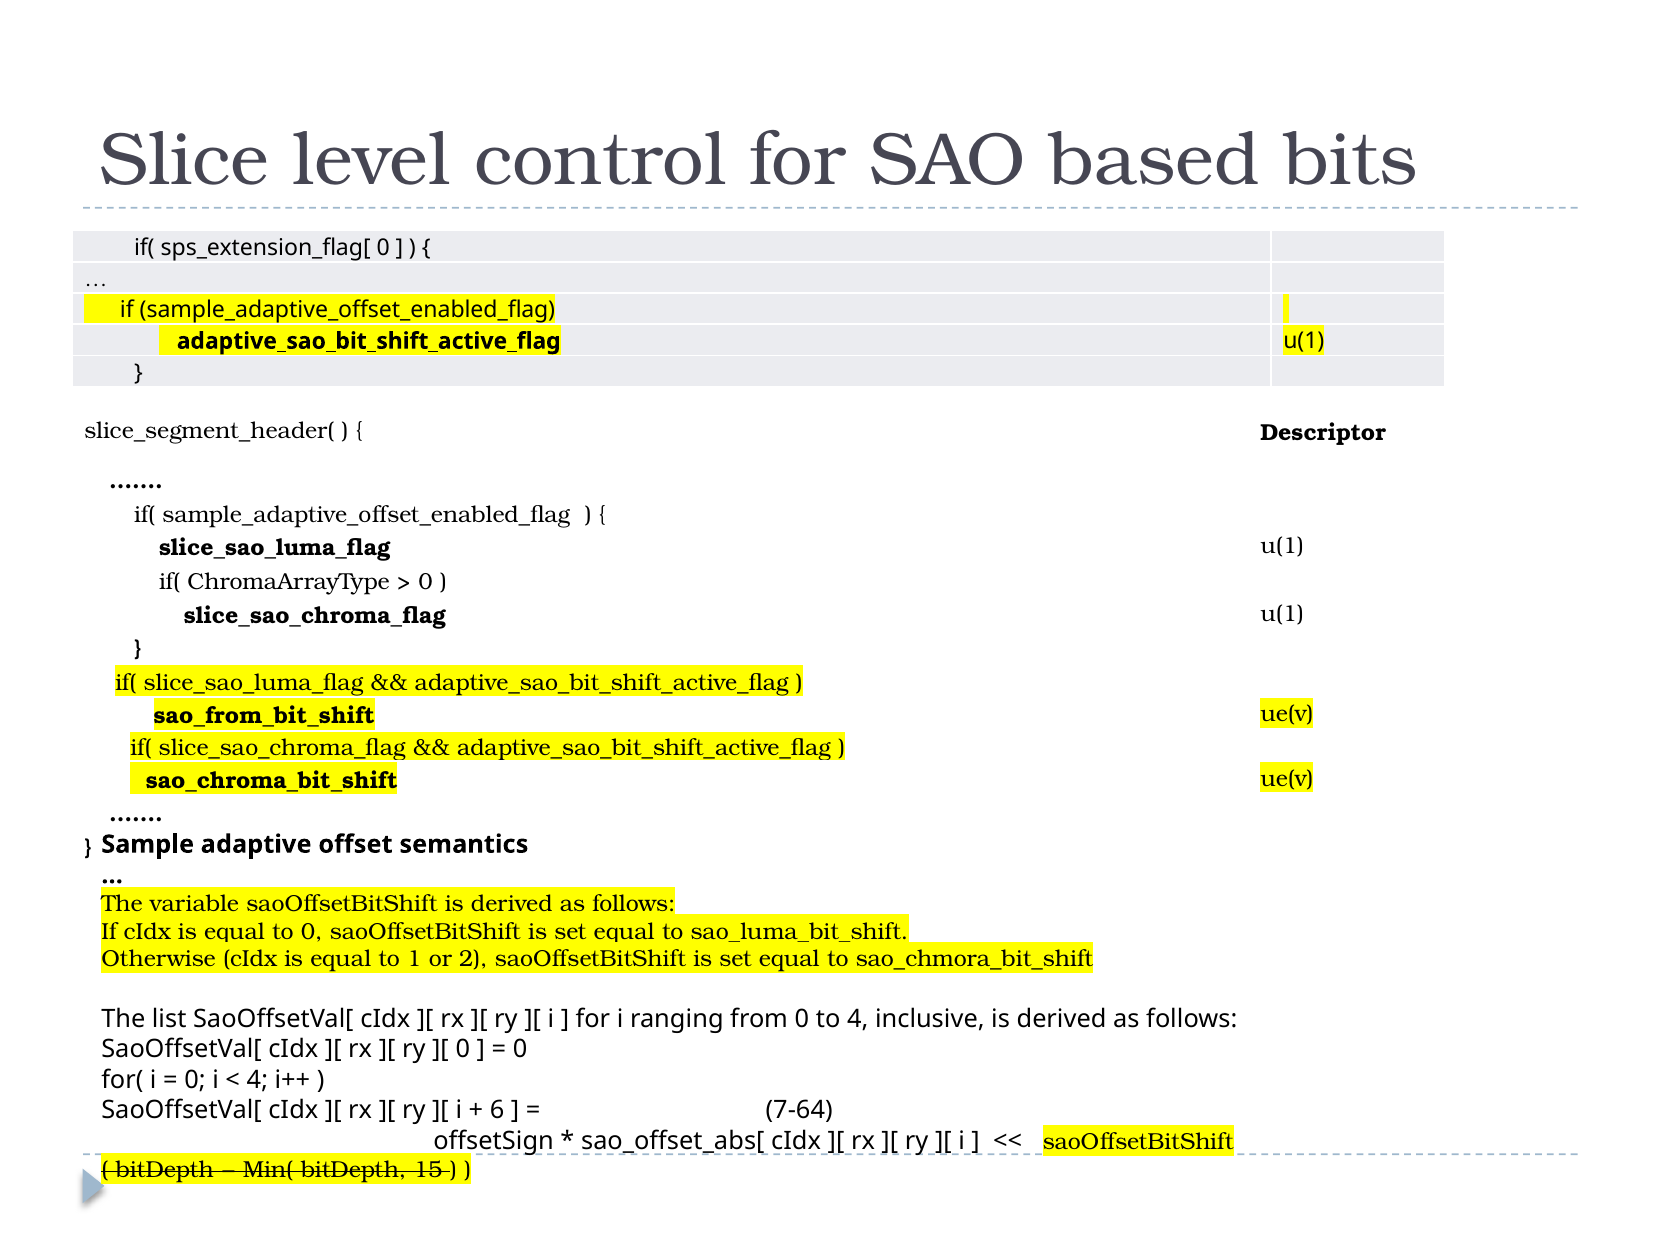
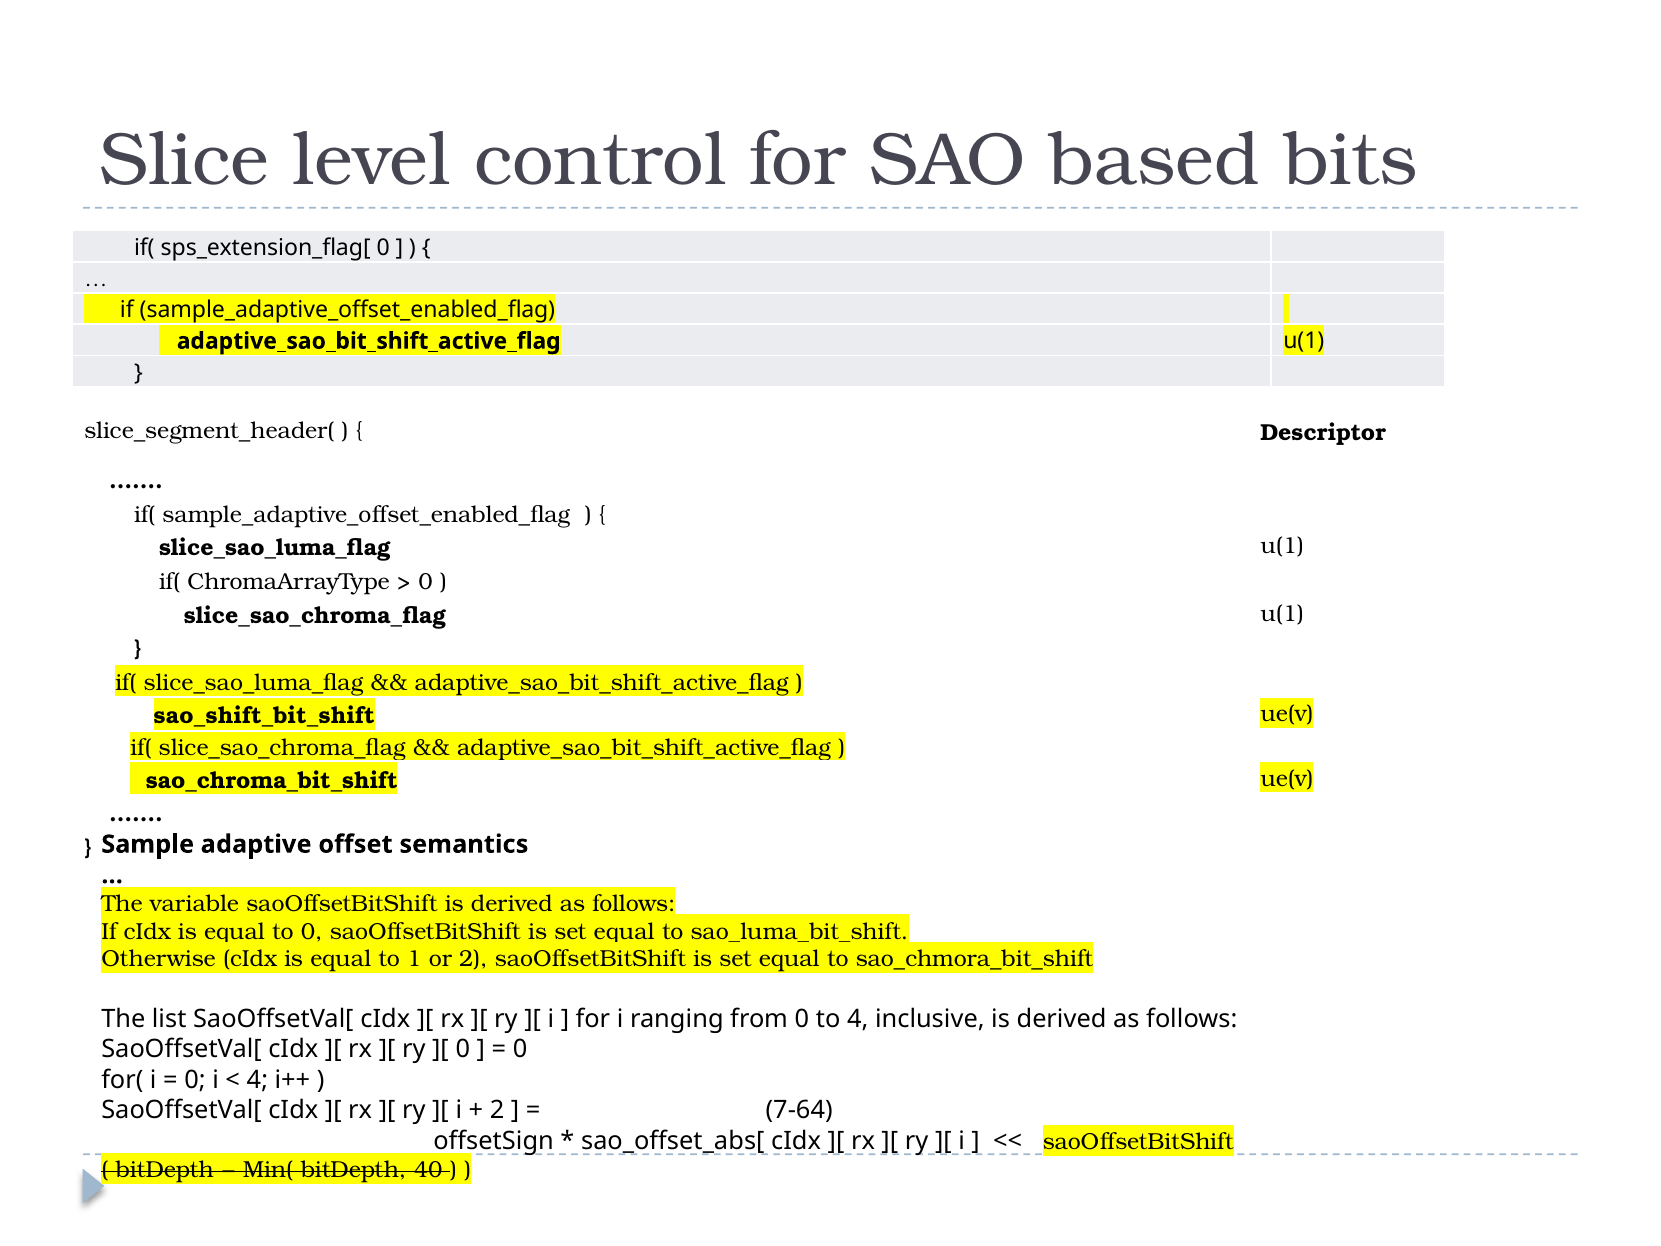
sao_from_bit_shift: sao_from_bit_shift -> sao_shift_bit_shift
6 at (497, 1110): 6 -> 2
15: 15 -> 40
